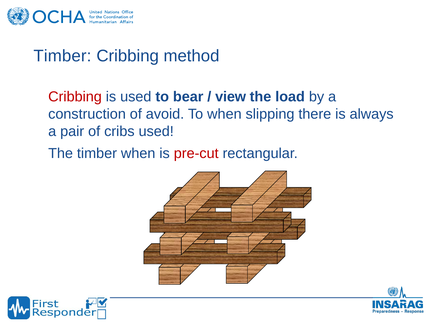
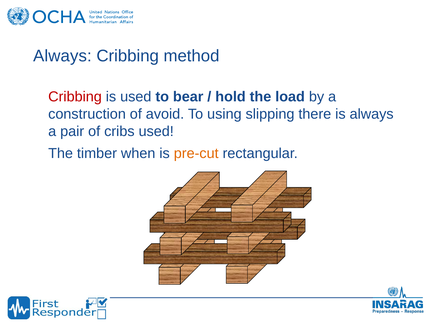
Timber at (62, 56): Timber -> Always
view: view -> hold
To when: when -> using
pre-cut colour: red -> orange
